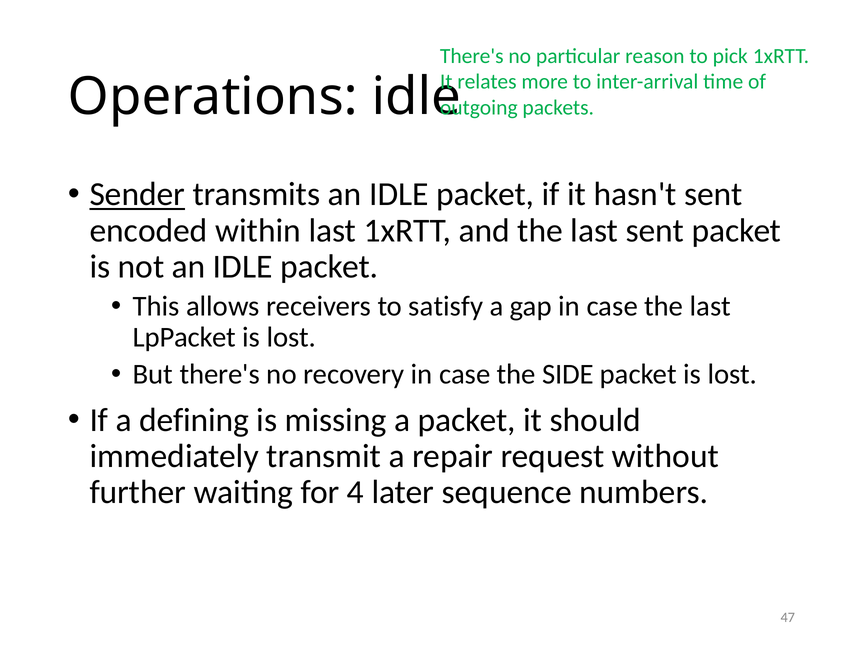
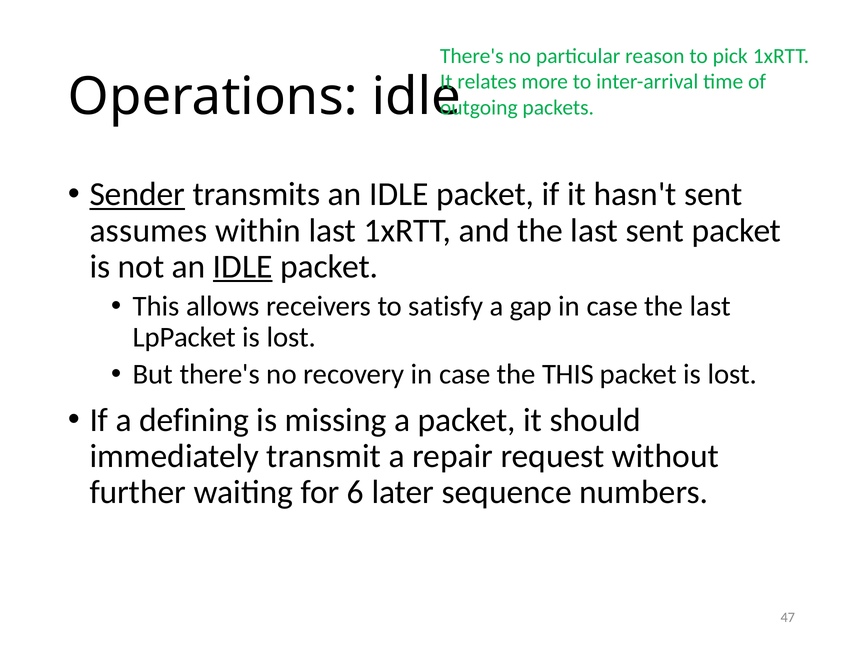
encoded: encoded -> assumes
IDLE at (243, 267) underline: none -> present
the SIDE: SIDE -> THIS
4: 4 -> 6
